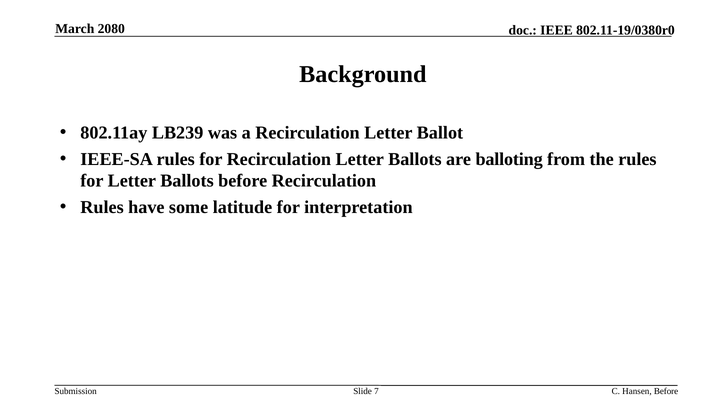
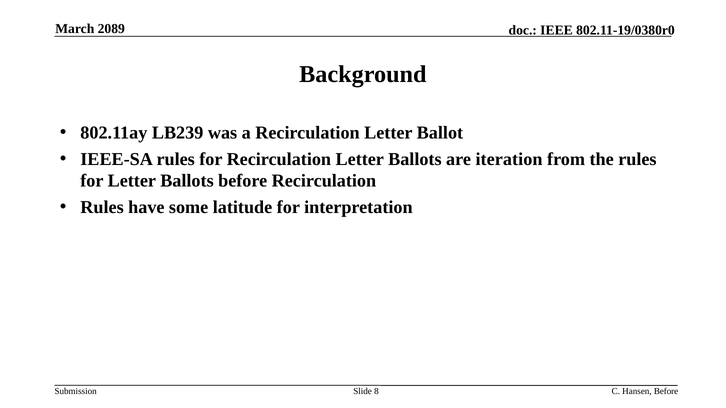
2080: 2080 -> 2089
balloting: balloting -> iteration
7: 7 -> 8
